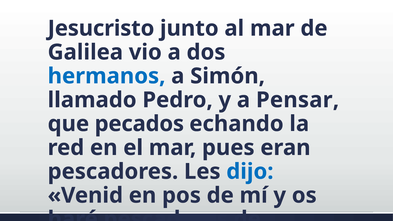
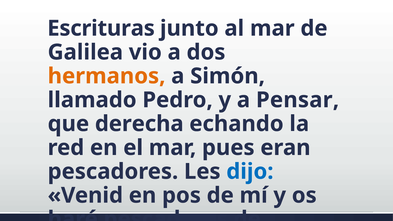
Jesucristo: Jesucristo -> Escrituras
hermanos colour: blue -> orange
pecados: pecados -> derecha
